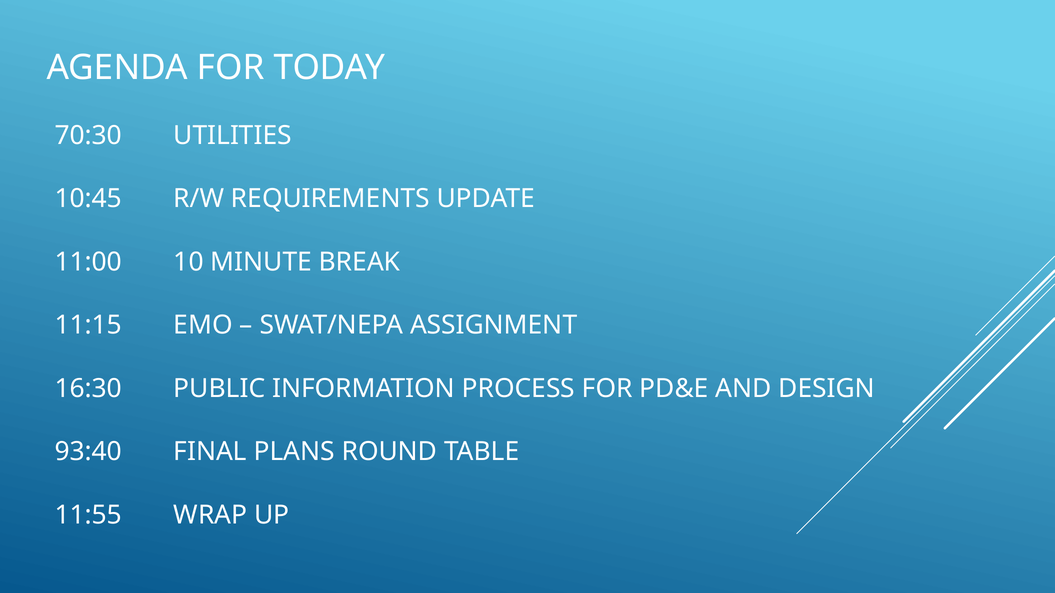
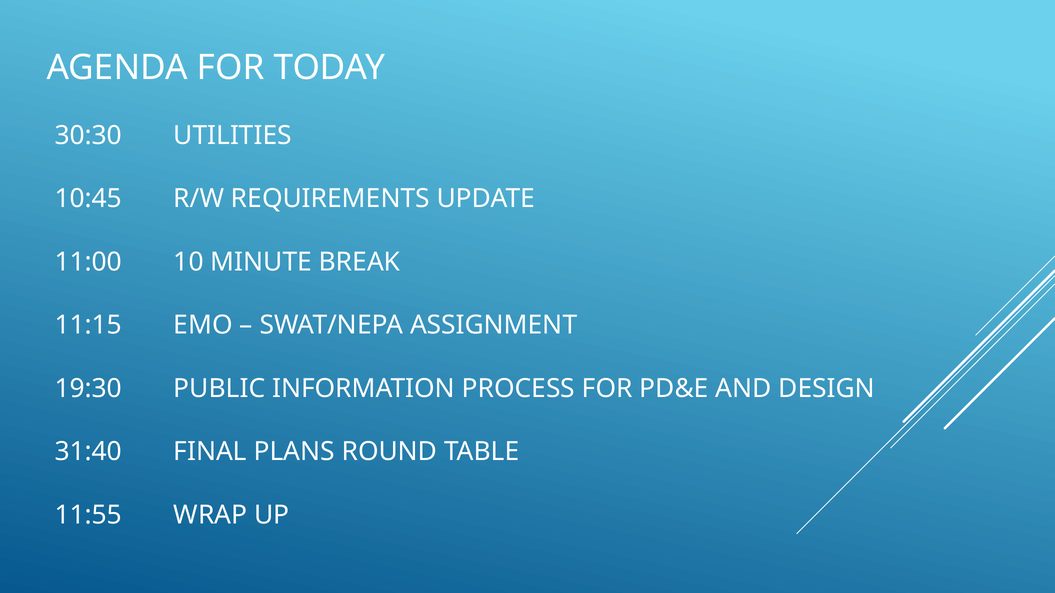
70:30: 70:30 -> 30:30
16:30: 16:30 -> 19:30
93:40: 93:40 -> 31:40
